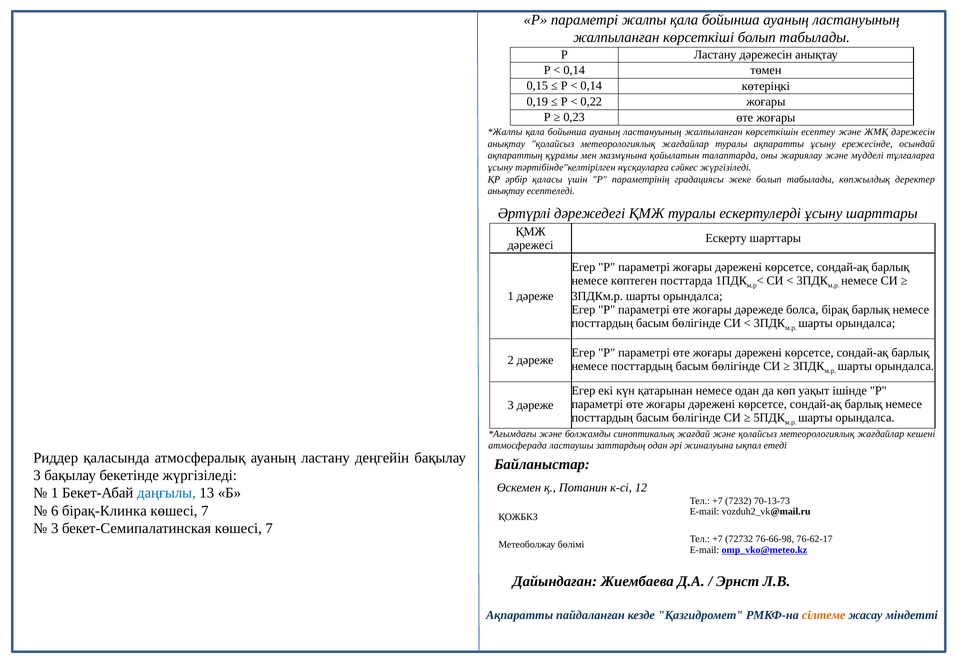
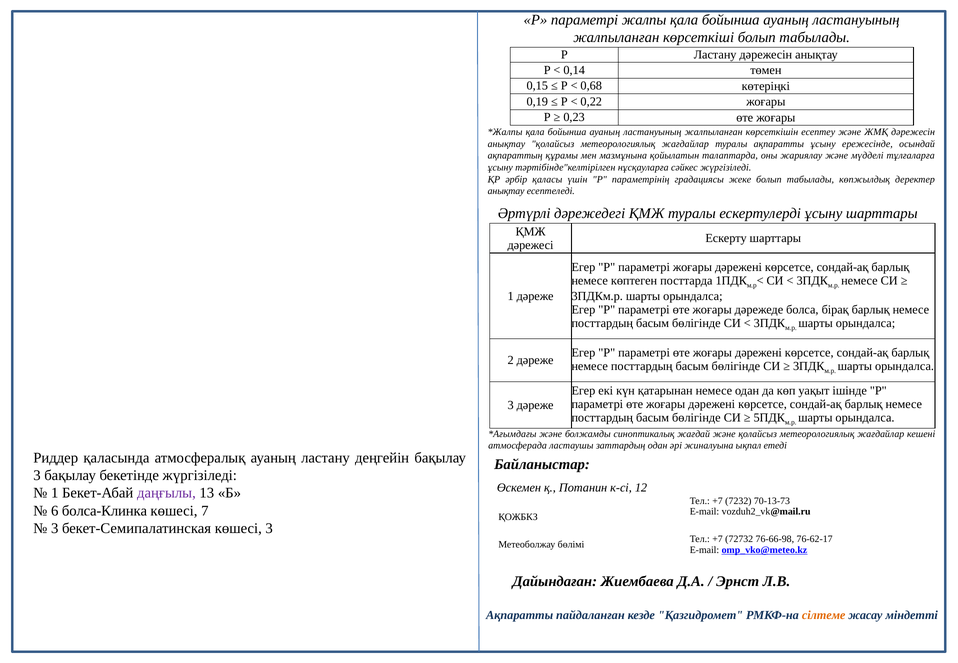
0,14 at (591, 86): 0,14 -> 0,68
даңғылы colour: blue -> purple
бірақ-Клинка: бірақ-Клинка -> болса-Клинка
бекет-Семипалатинская көшесі 7: 7 -> 3
